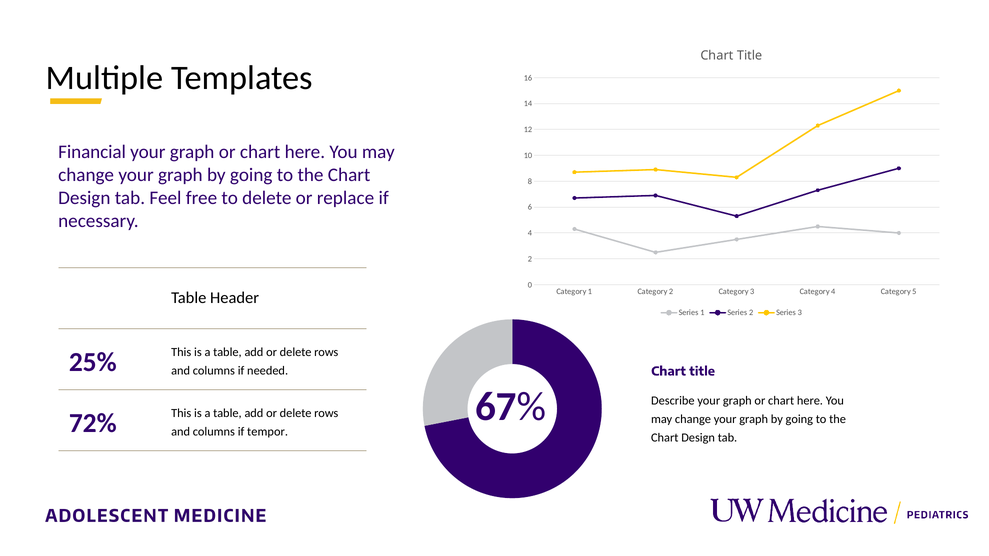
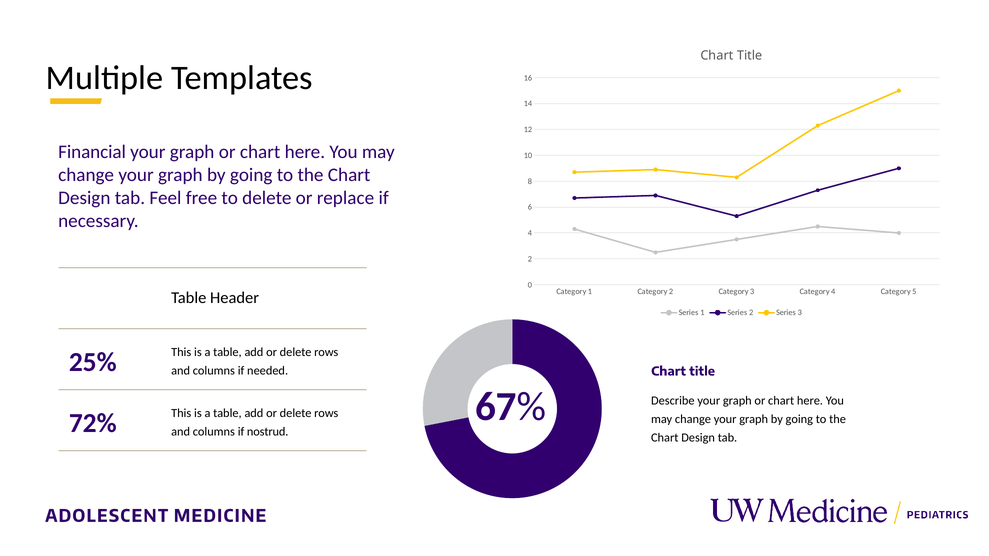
tempor: tempor -> nostrud
